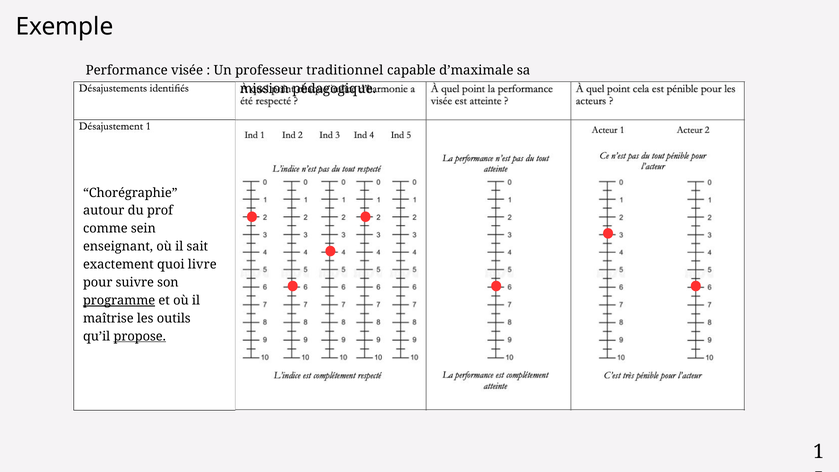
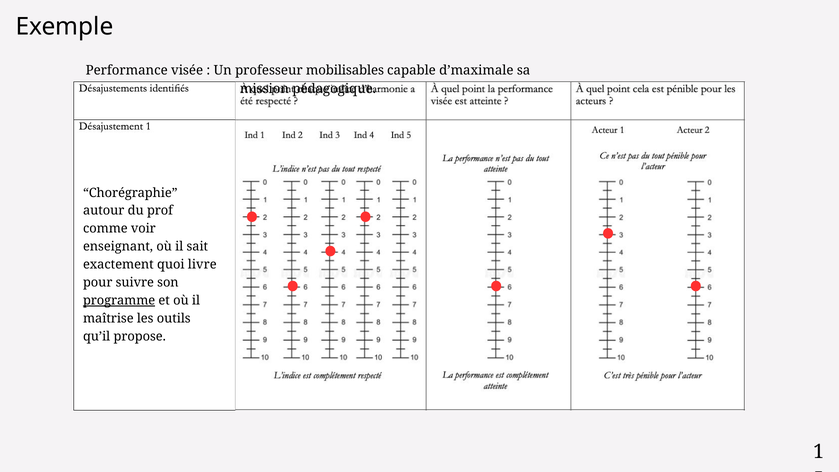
traditionnel: traditionnel -> mobilisables
sein: sein -> voir
propose underline: present -> none
